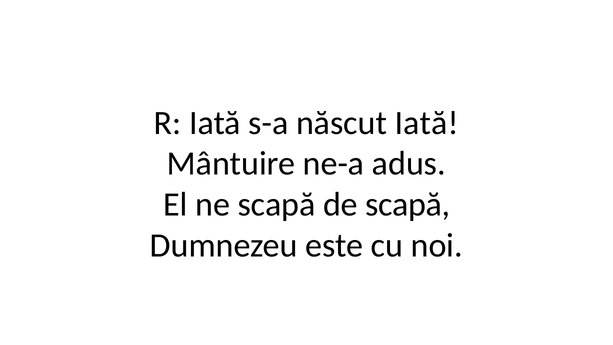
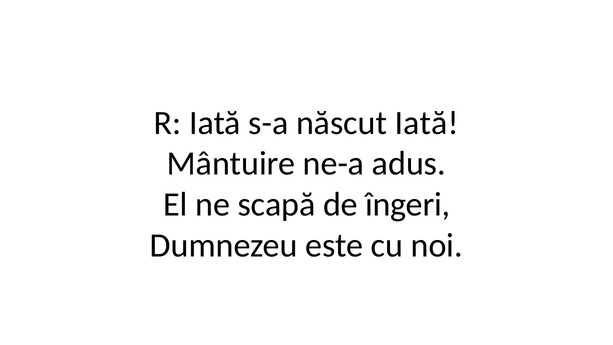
de scapă: scapă -> îngeri
